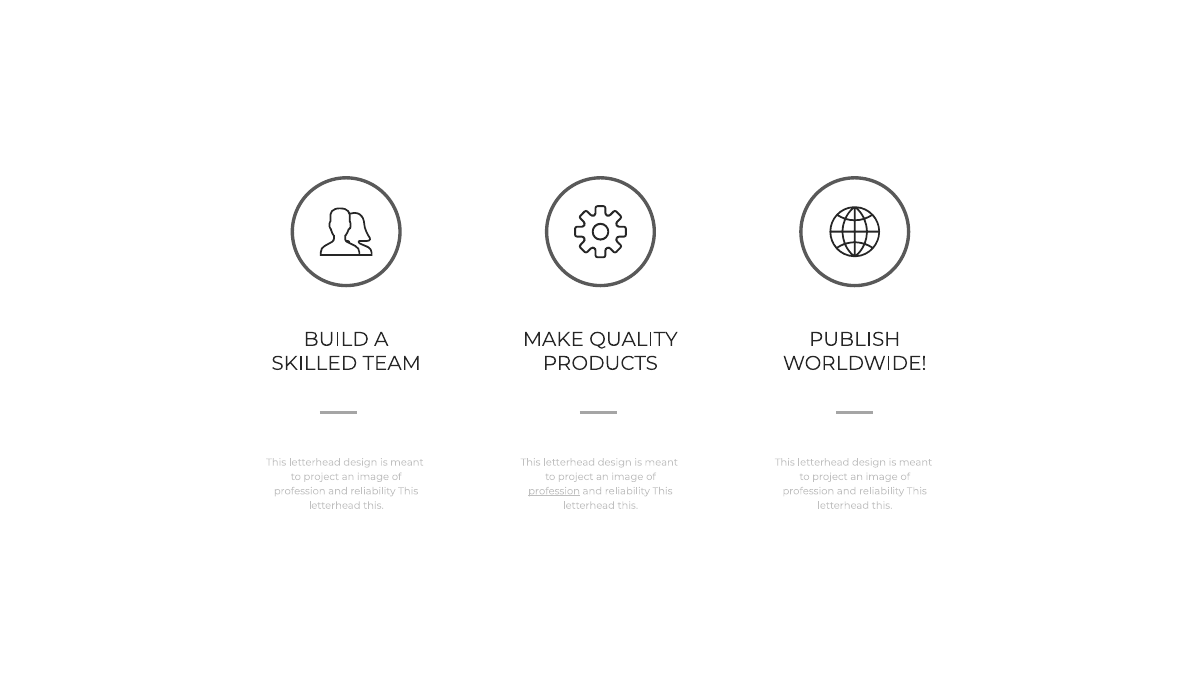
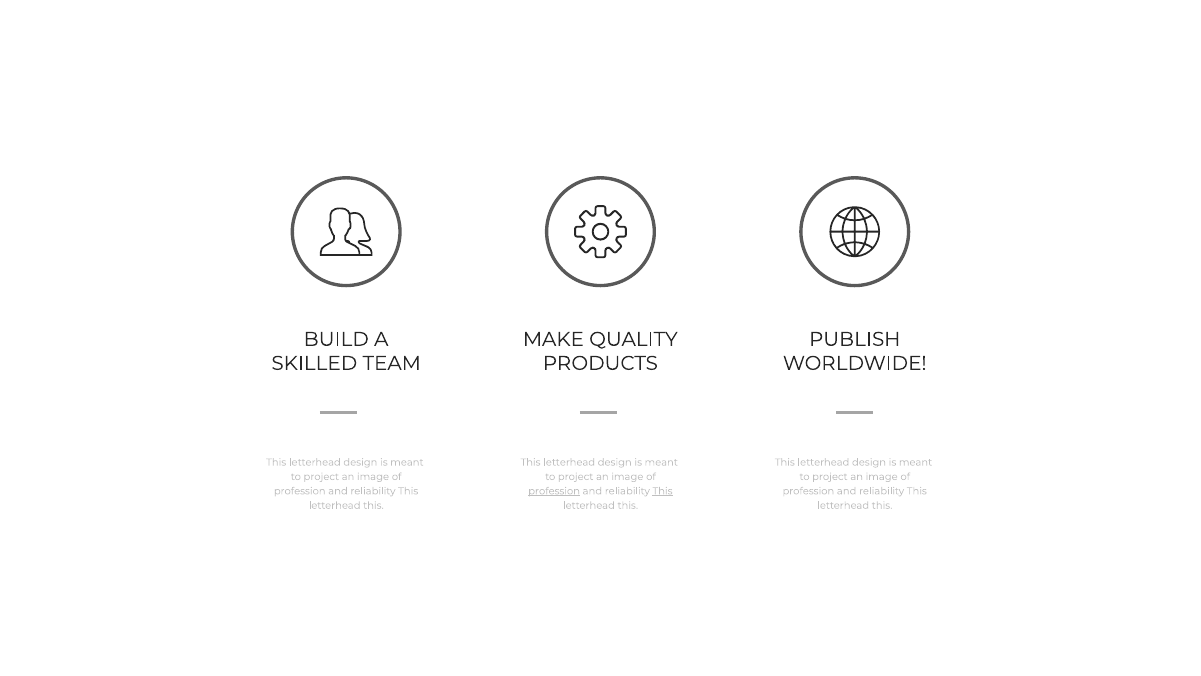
This at (663, 491) underline: none -> present
